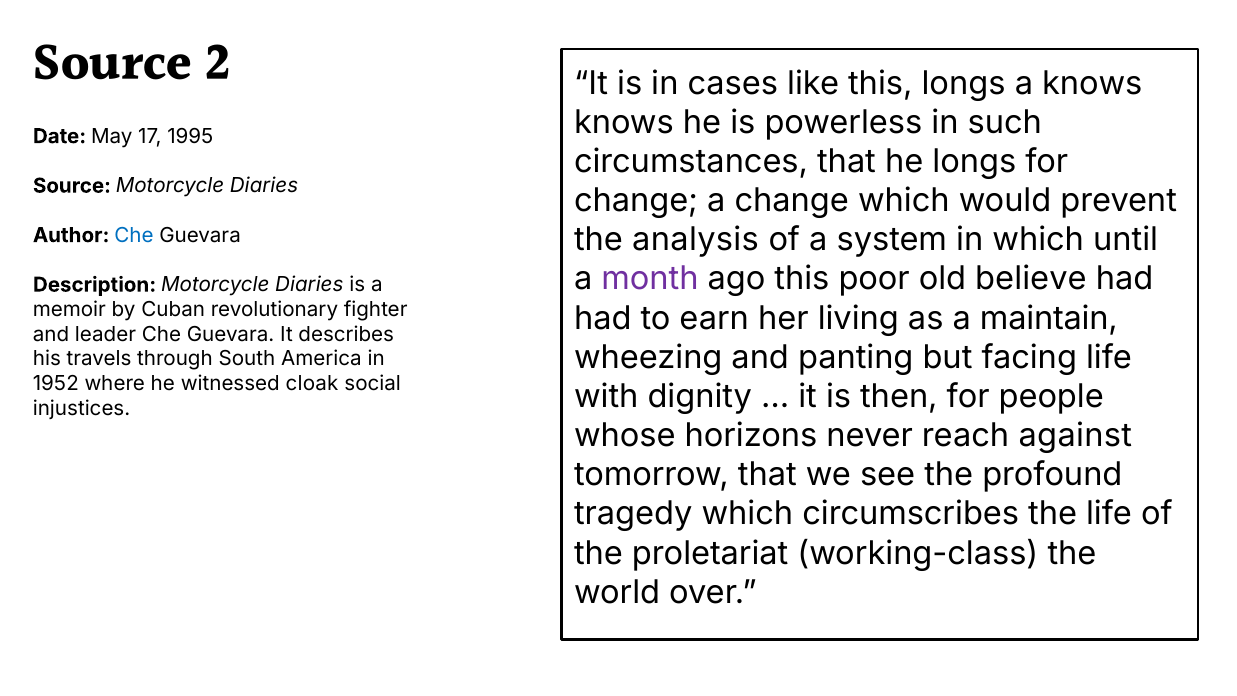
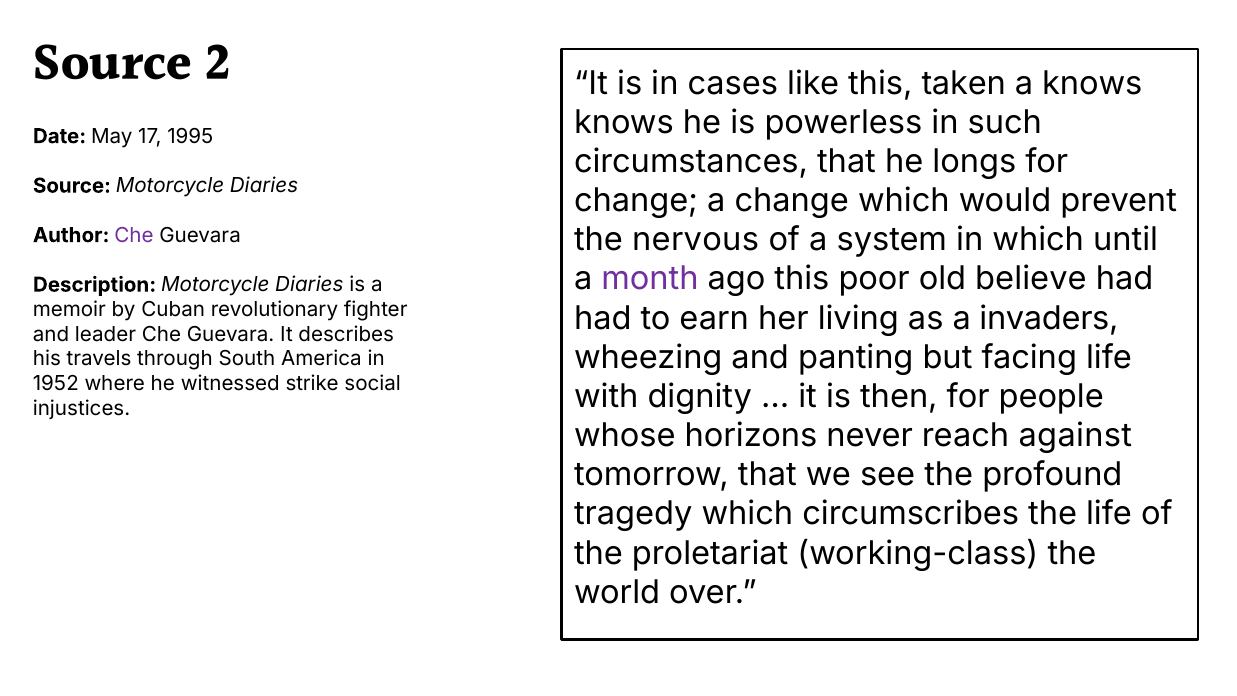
this longs: longs -> taken
Che at (134, 235) colour: blue -> purple
analysis: analysis -> nervous
maintain: maintain -> invaders
cloak: cloak -> strike
